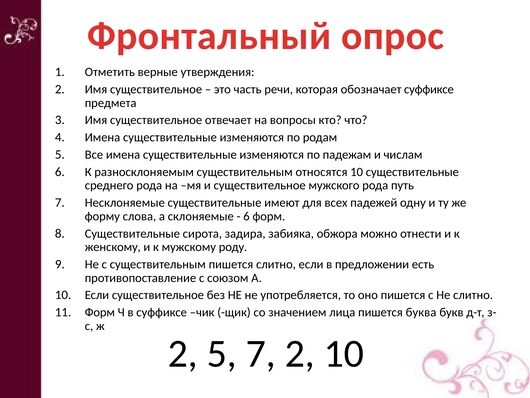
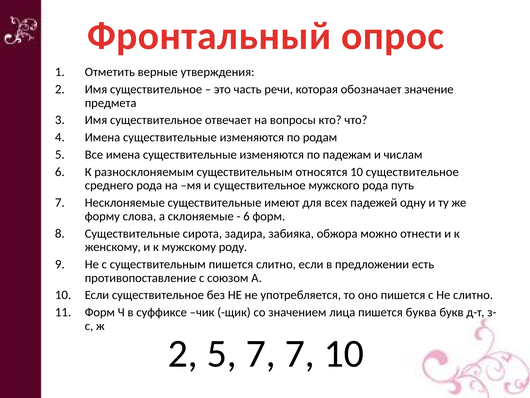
обозначает суффиксе: суффиксе -> значение
10 существительные: существительные -> существительное
7 2: 2 -> 7
